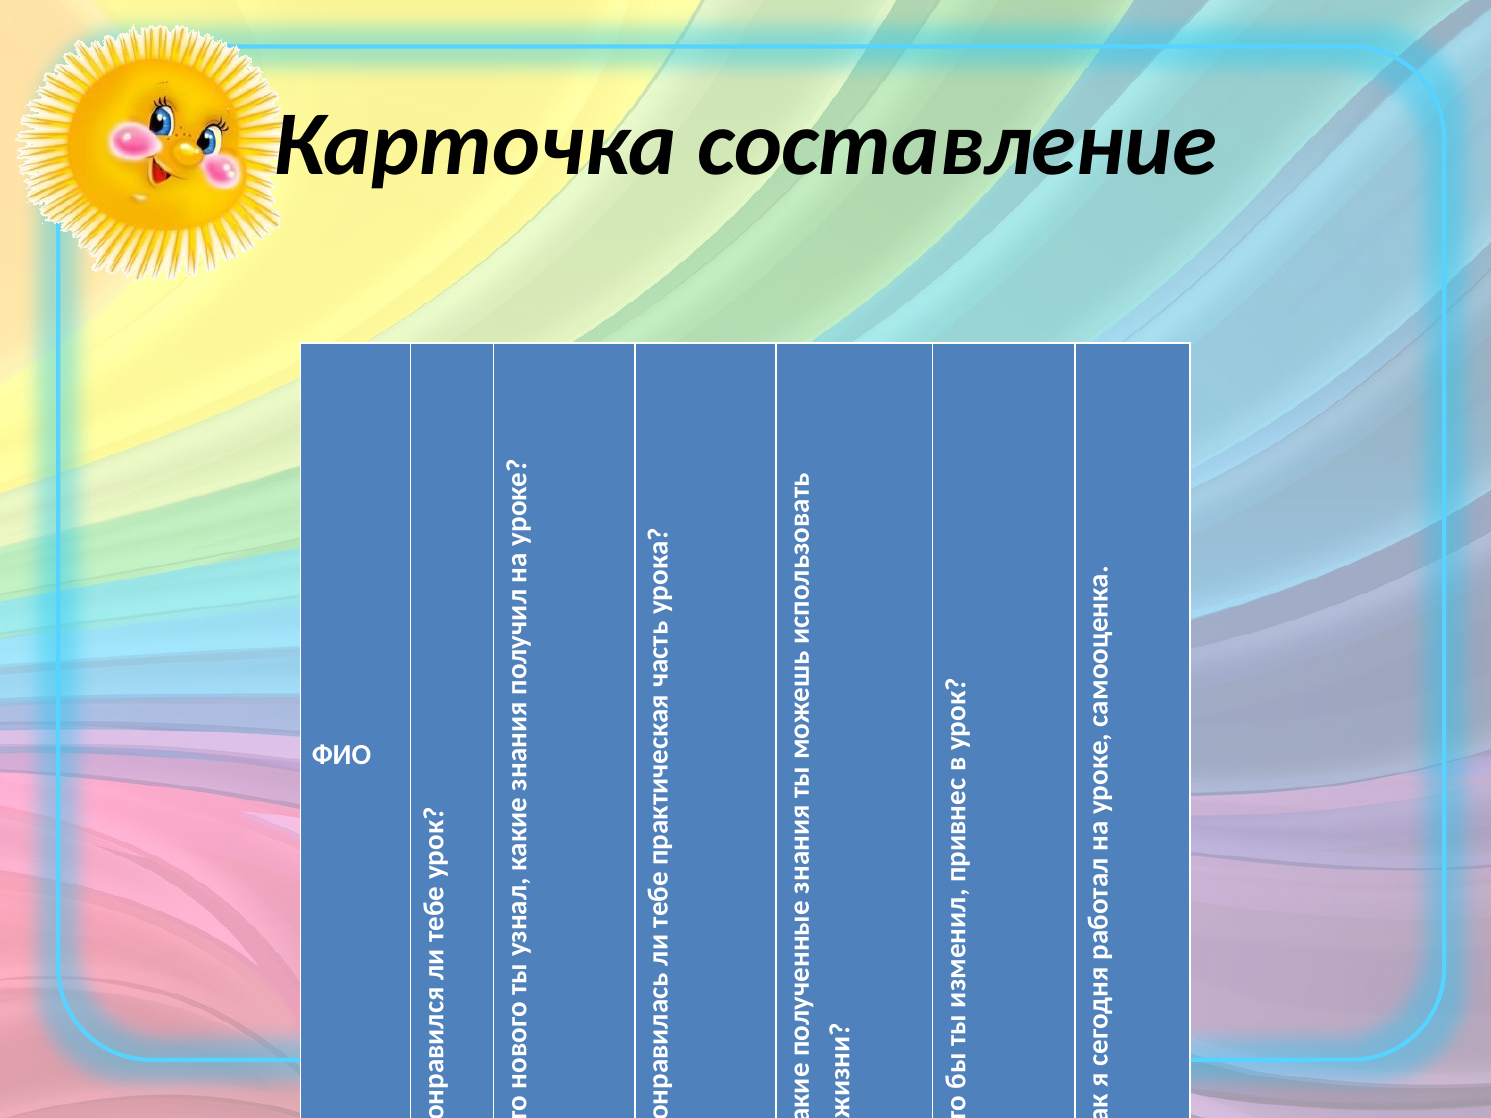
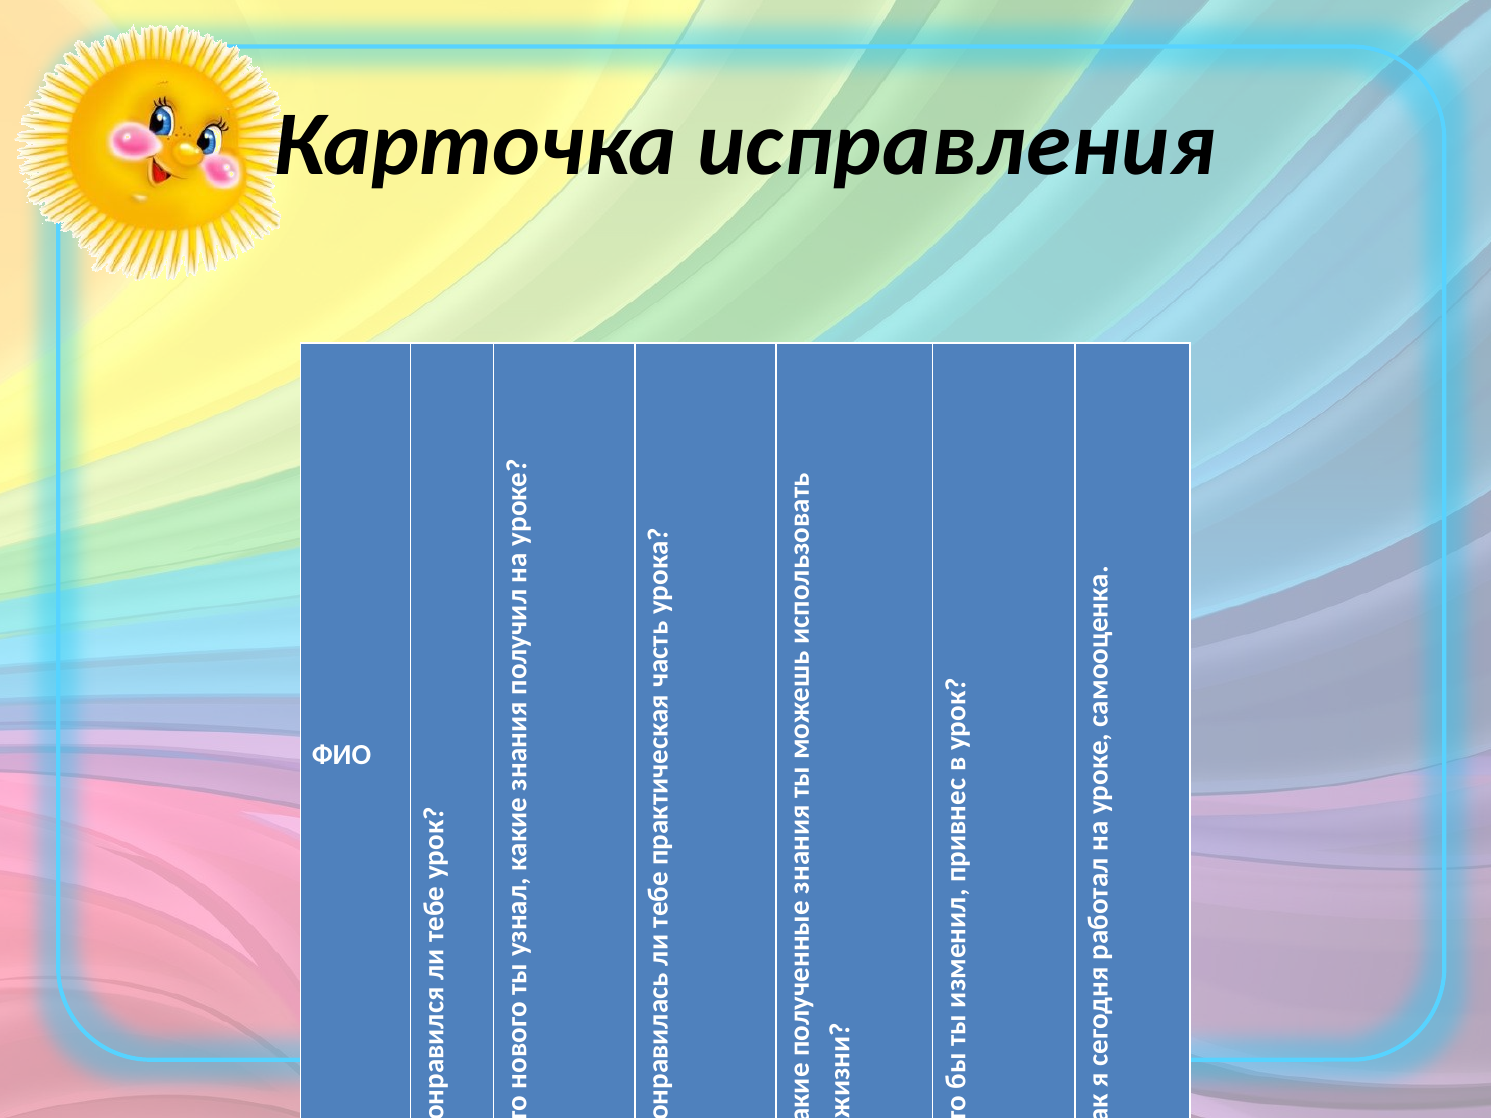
составление: составление -> исправления
